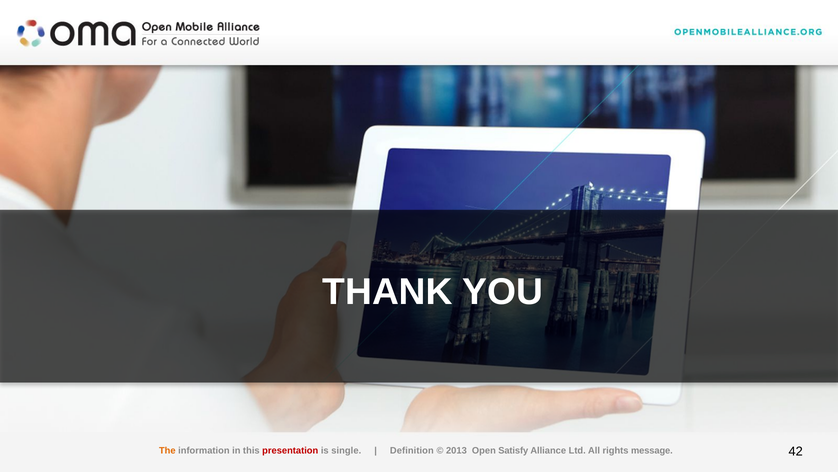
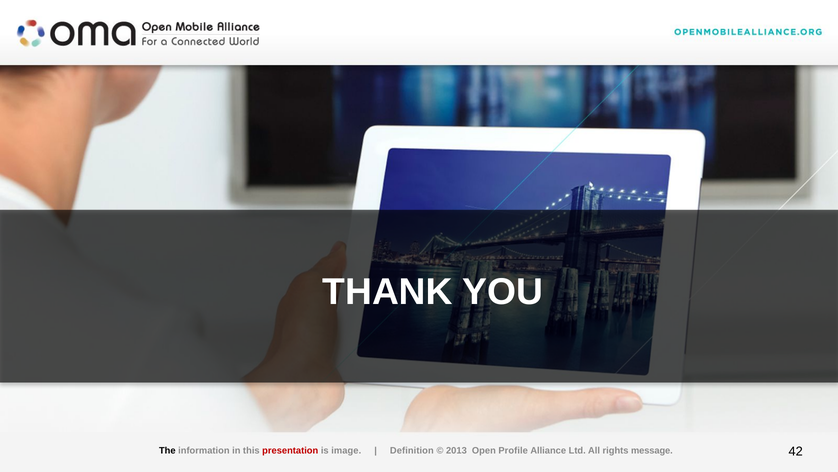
The colour: orange -> black
single: single -> image
Satisfy: Satisfy -> Profile
